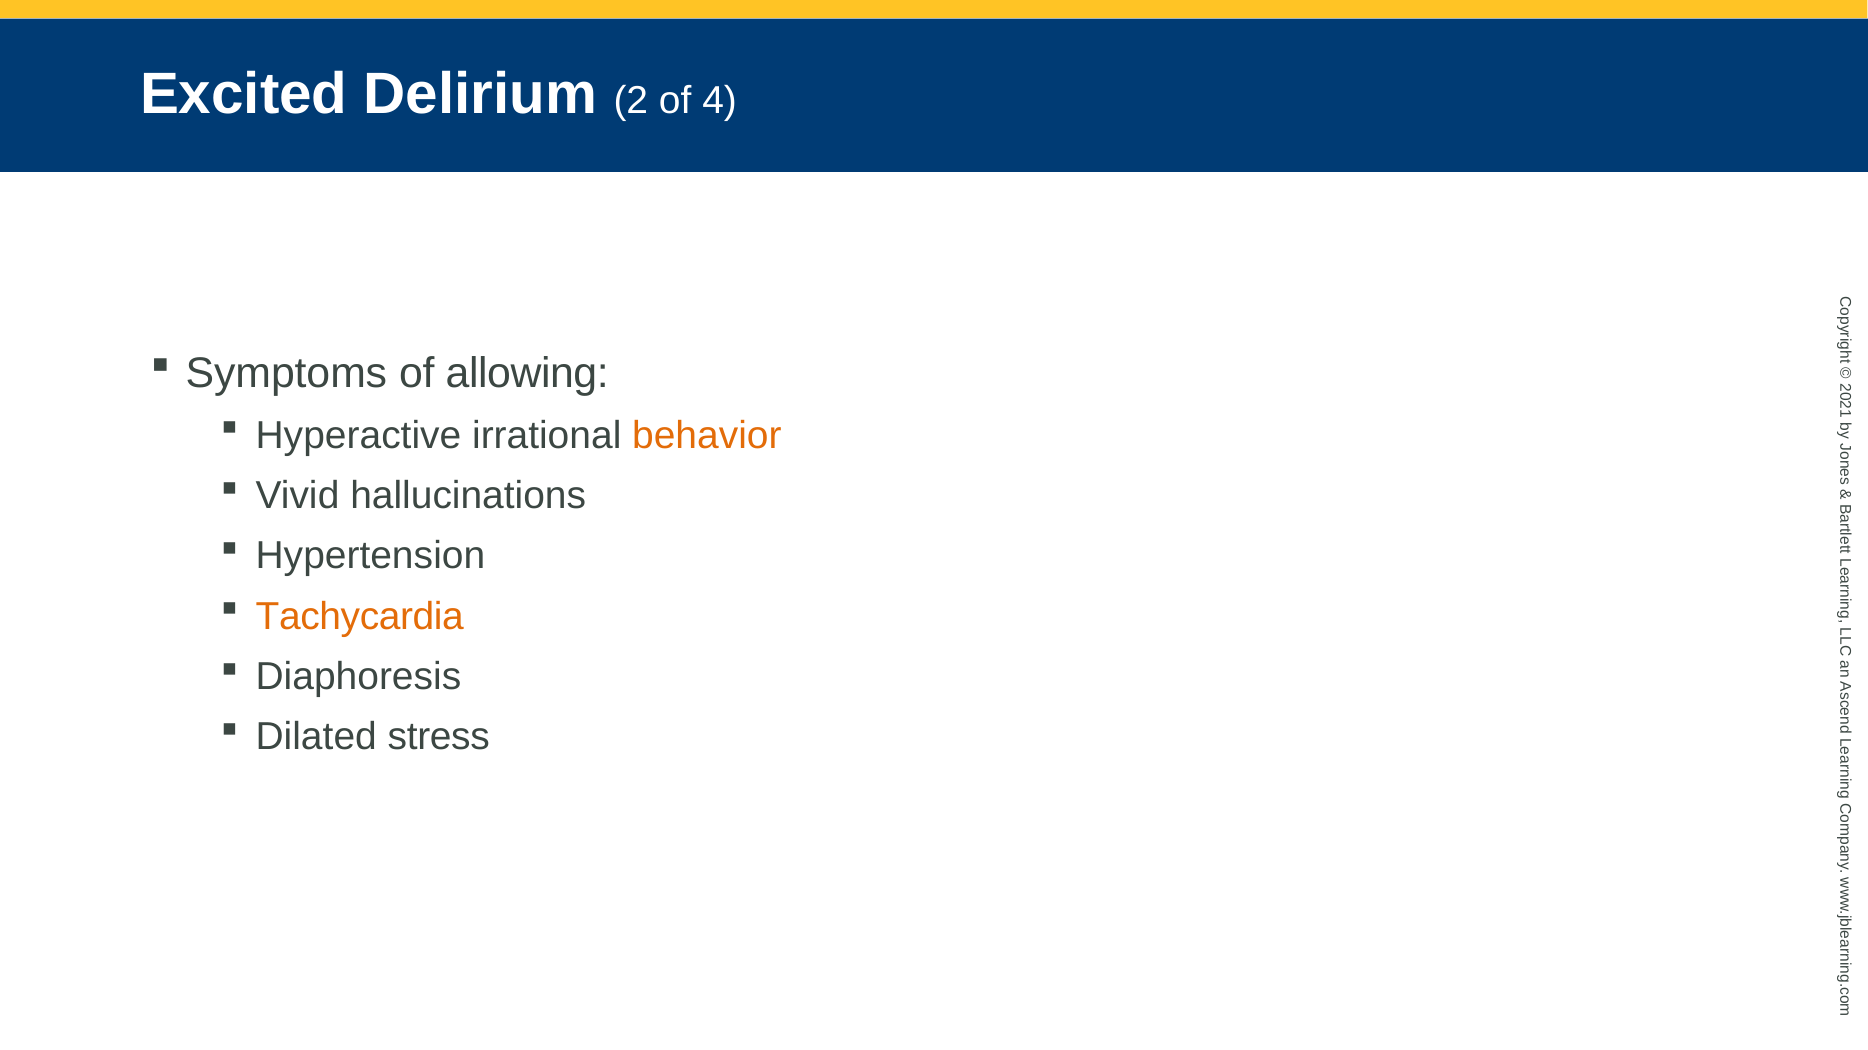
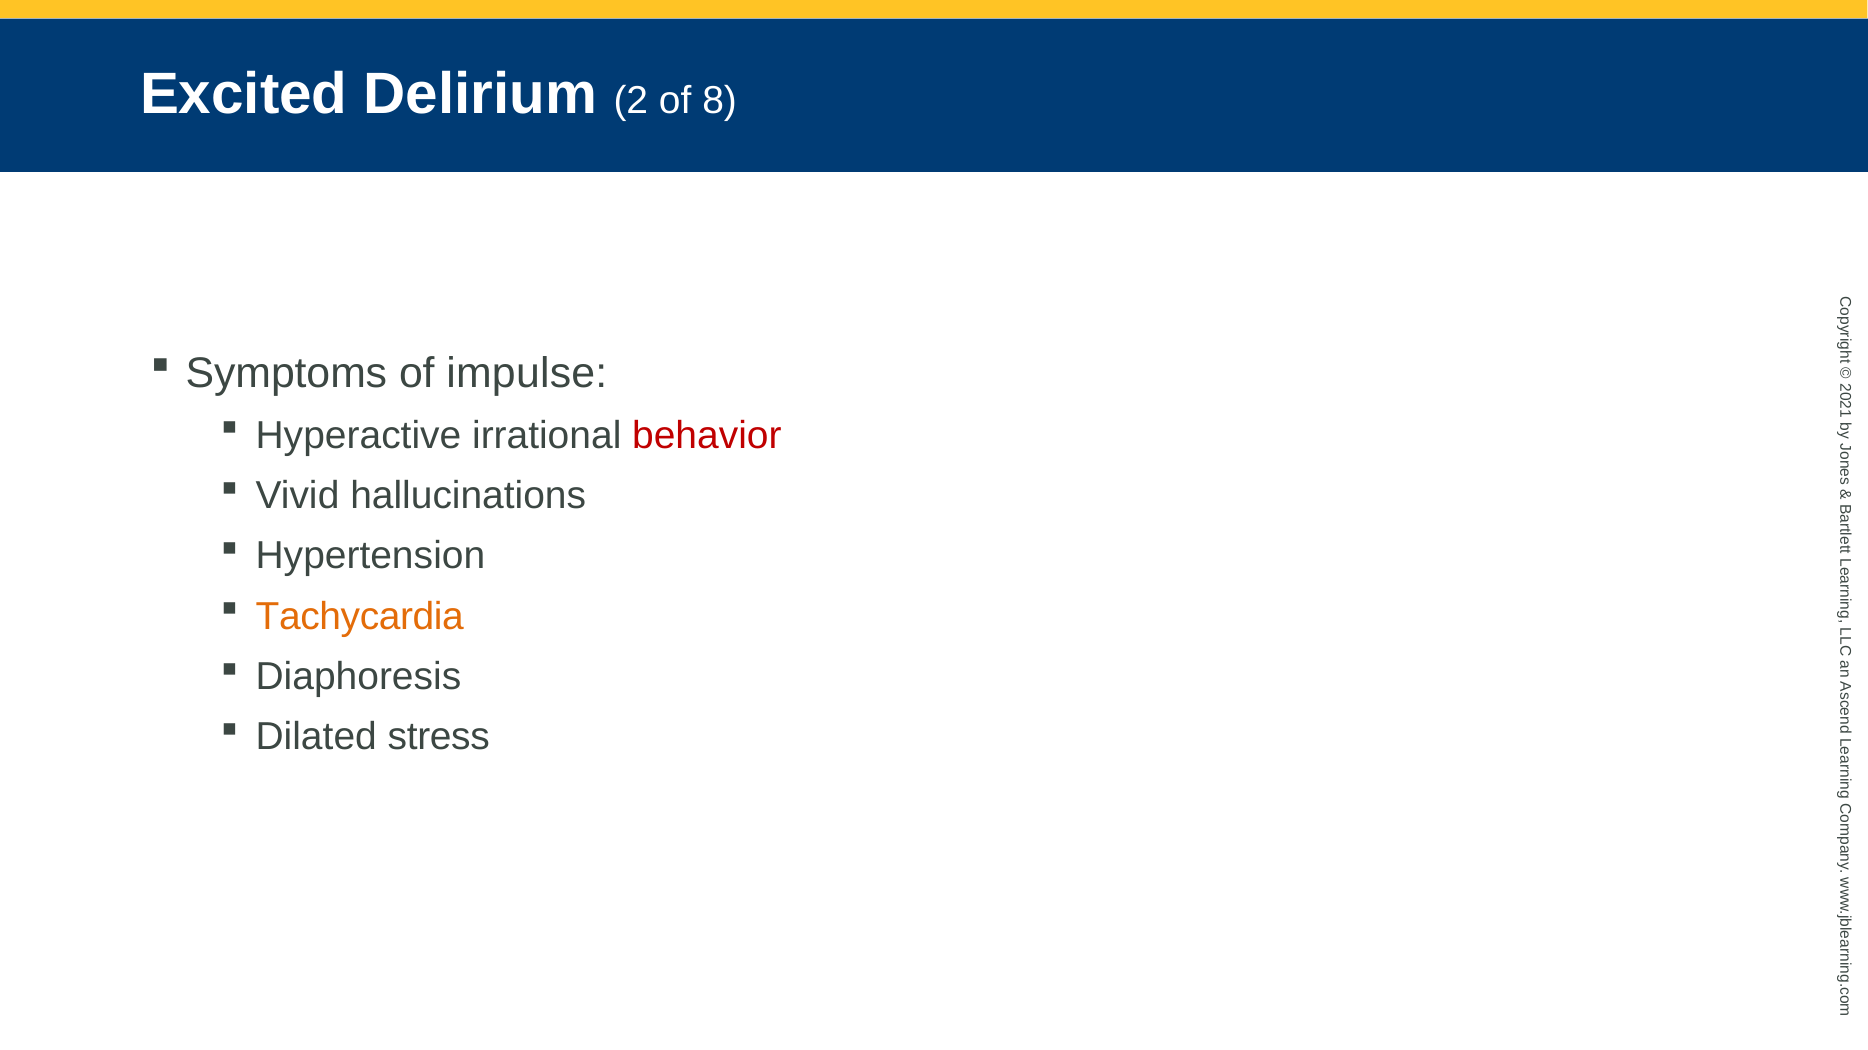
4: 4 -> 8
allowing: allowing -> impulse
behavior colour: orange -> red
